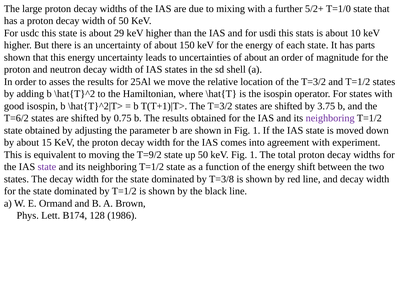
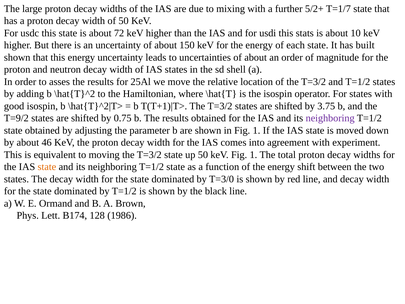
T=1/0: T=1/0 -> T=1/7
29: 29 -> 72
parts: parts -> built
T=6/2: T=6/2 -> T=9/2
15: 15 -> 46
moving the T=9/2: T=9/2 -> T=3/2
state at (47, 167) colour: purple -> orange
T=3/8: T=3/8 -> T=3/0
